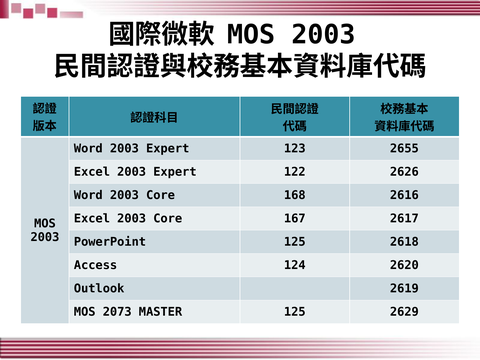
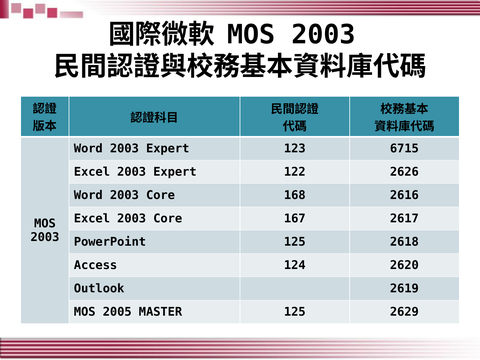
2655: 2655 -> 6715
2073: 2073 -> 2005
